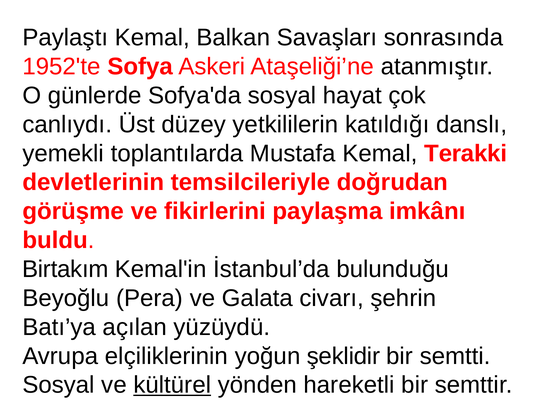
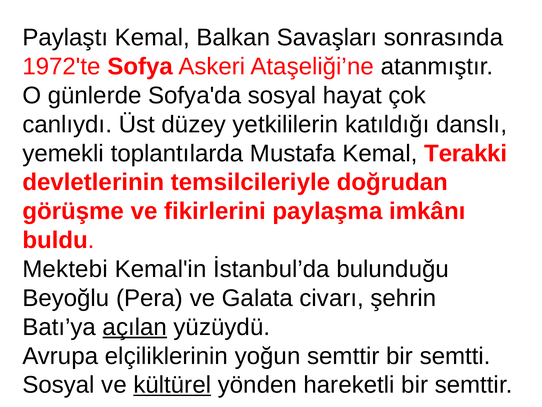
1952'te: 1952'te -> 1972'te
Birtakım: Birtakım -> Mektebi
açılan underline: none -> present
yoğun şeklidir: şeklidir -> semttir
